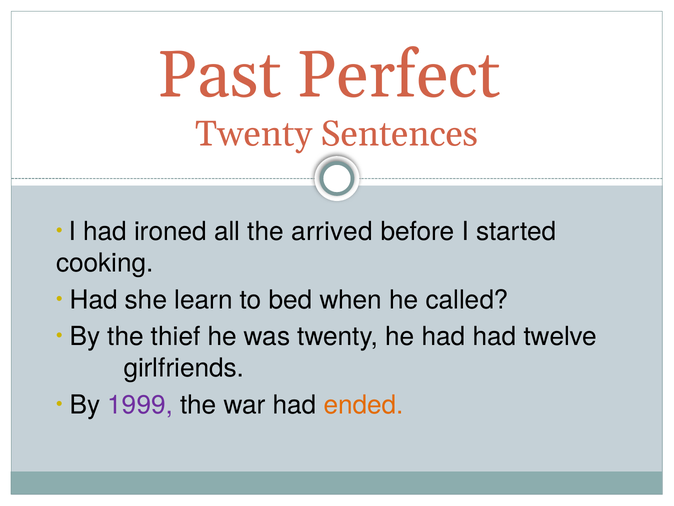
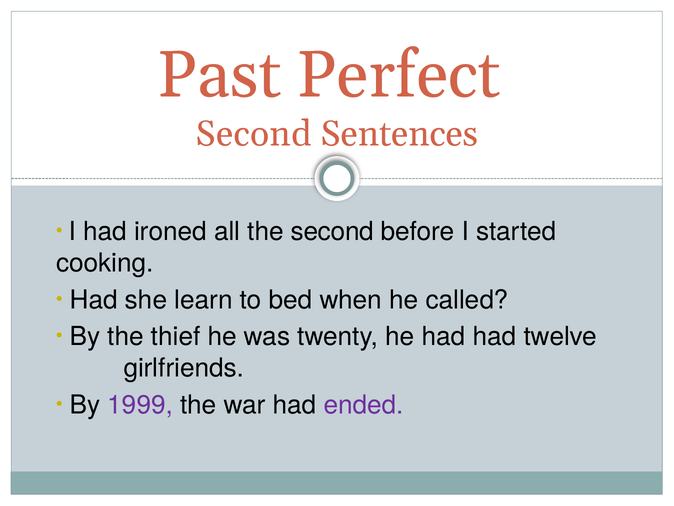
Twenty at (254, 134): Twenty -> Second
the arrived: arrived -> second
ended colour: orange -> purple
